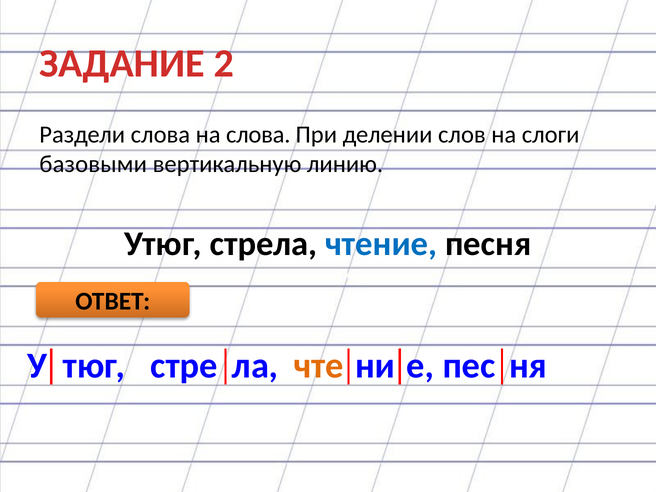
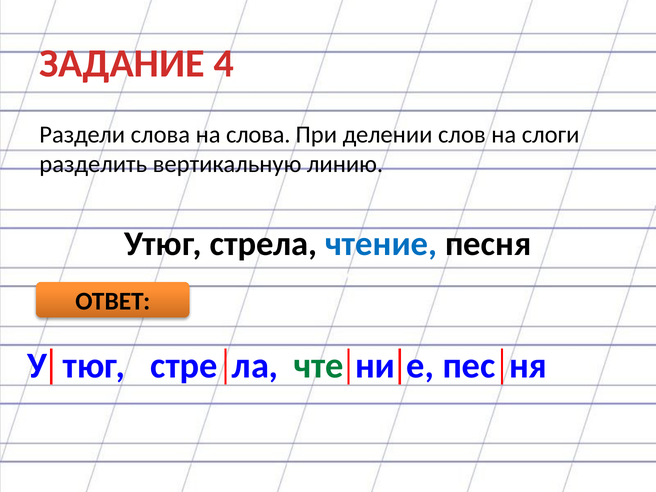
2: 2 -> 4
базовыми: базовыми -> разделить
чте colour: orange -> green
